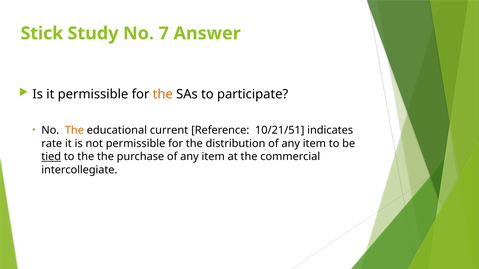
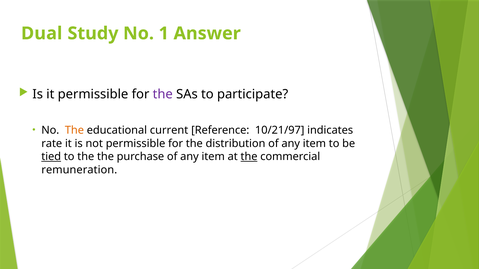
Stick: Stick -> Dual
7: 7 -> 1
the at (163, 94) colour: orange -> purple
10/21/51: 10/21/51 -> 10/21/97
the at (249, 157) underline: none -> present
intercollegiate: intercollegiate -> remuneration
